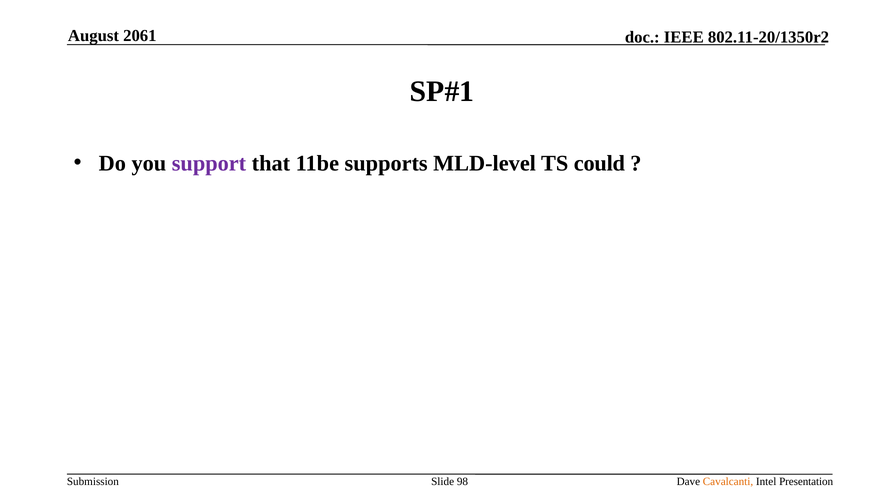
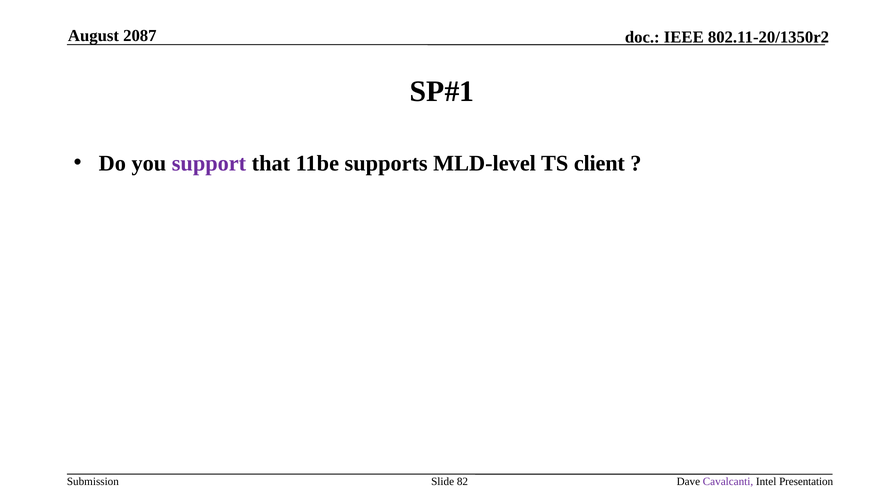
2061: 2061 -> 2087
could: could -> client
98: 98 -> 82
Cavalcanti colour: orange -> purple
